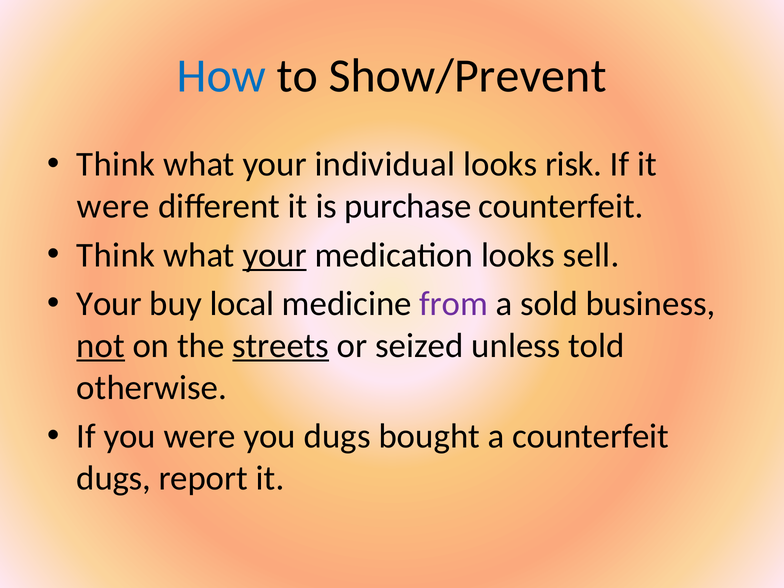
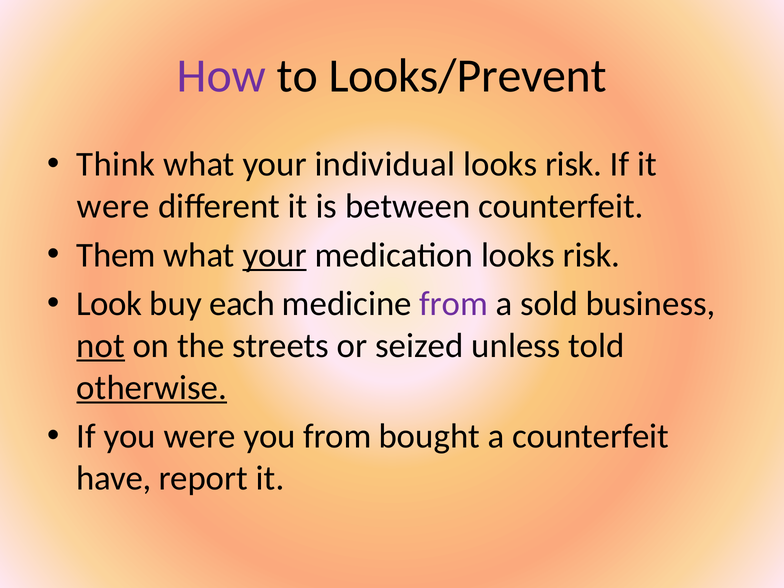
How colour: blue -> purple
Show/Prevent: Show/Prevent -> Looks/Prevent
purchase: purchase -> between
Think at (116, 255): Think -> Them
medication looks sell: sell -> risk
Your at (109, 304): Your -> Look
local: local -> each
streets underline: present -> none
otherwise underline: none -> present
you dugs: dugs -> from
dugs at (114, 478): dugs -> have
